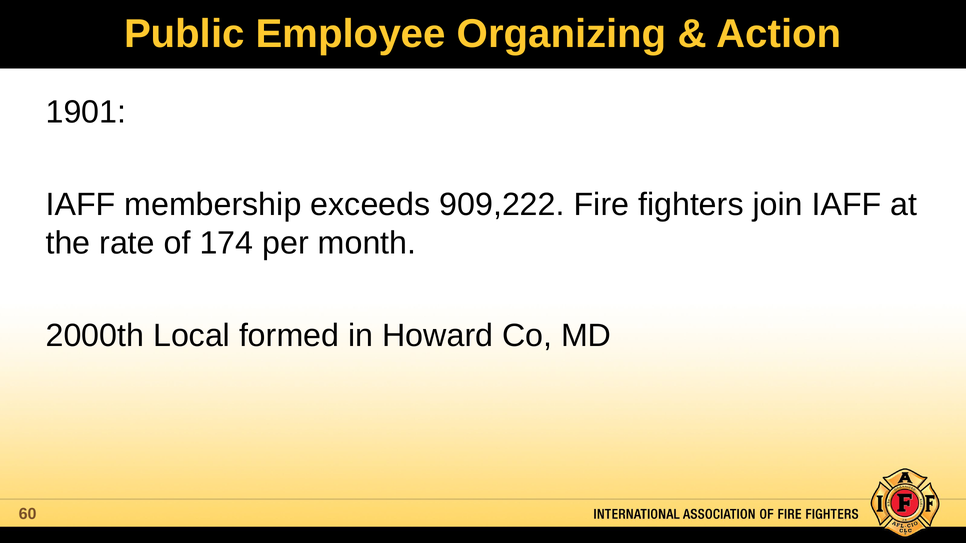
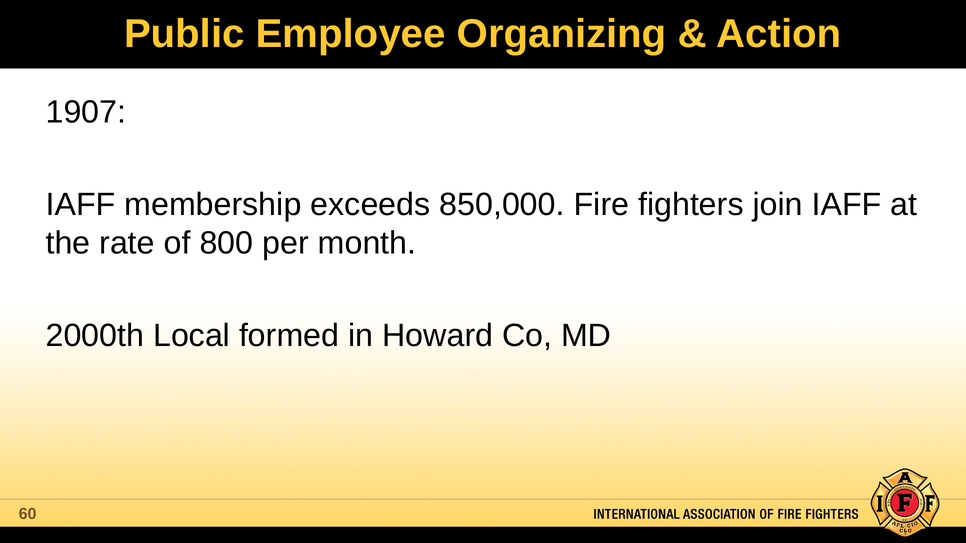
1901: 1901 -> 1907
909,222: 909,222 -> 850,000
174: 174 -> 800
